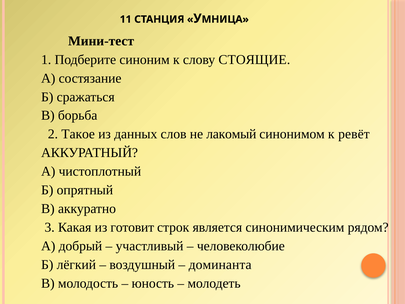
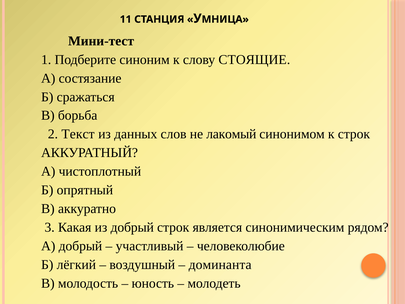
Такое: Такое -> Текст
к ревёт: ревёт -> строк
из готовит: готовит -> добрый
